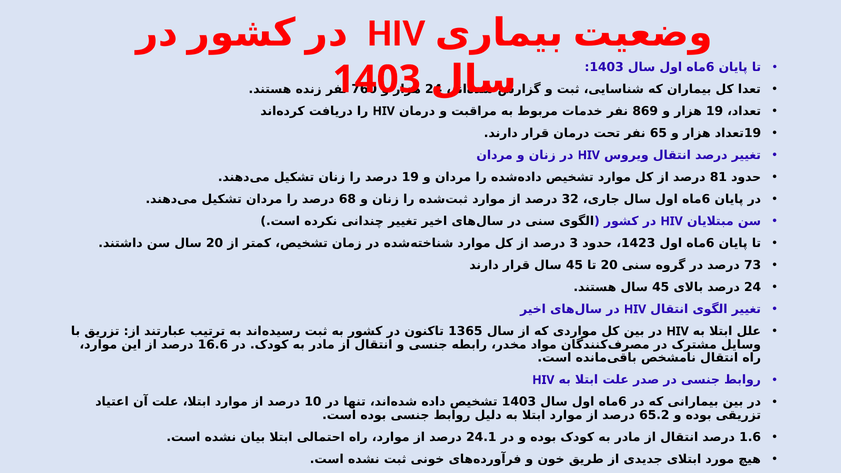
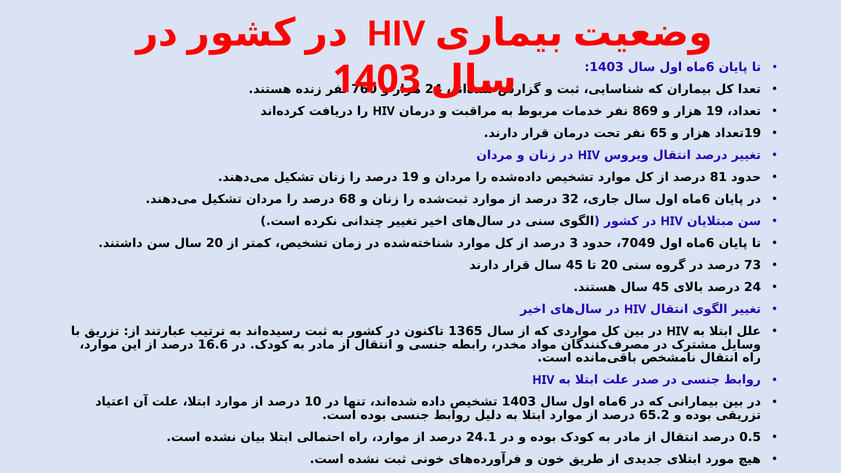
1423: 1423 -> 7049
1.6: 1.6 -> 0.5
